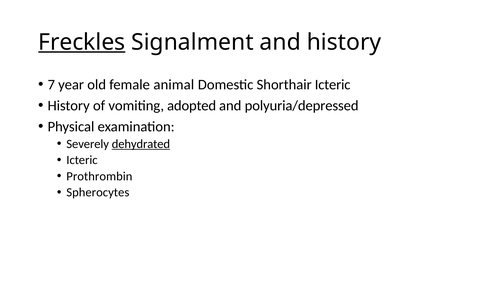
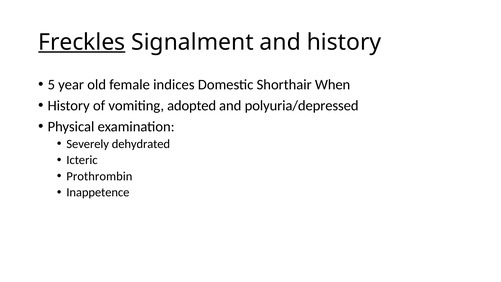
7: 7 -> 5
animal: animal -> indices
Shorthair Icteric: Icteric -> When
dehydrated underline: present -> none
Spherocytes: Spherocytes -> Inappetence
